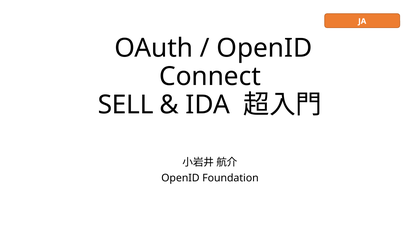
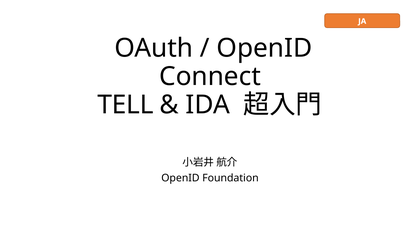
SELL: SELL -> TELL
